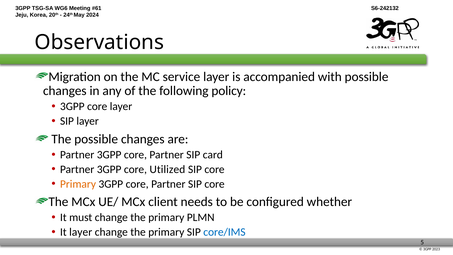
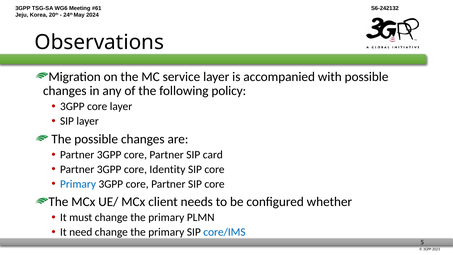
Utilized: Utilized -> Identity
Primary at (78, 184) colour: orange -> blue
It layer: layer -> need
